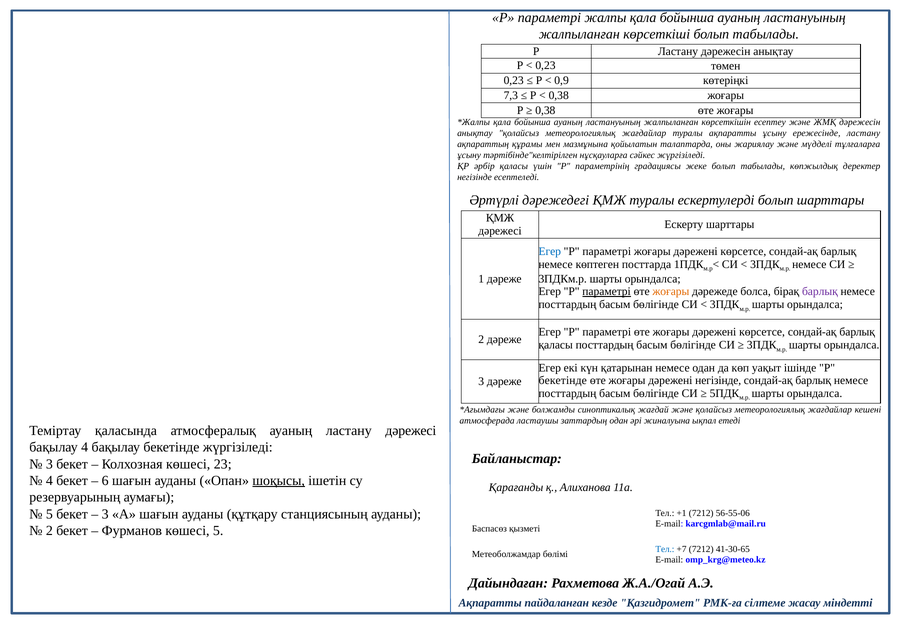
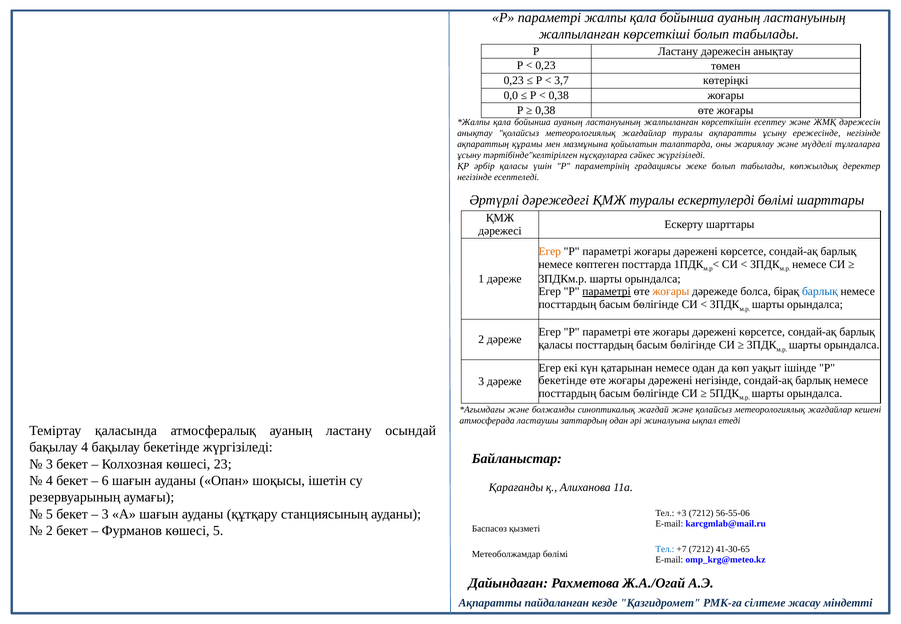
0,9: 0,9 -> 3,7
7,3: 7,3 -> 0,0
ережесінде ластану: ластану -> негізінде
ескертулерді болып: болып -> бөлімі
Егер at (550, 251) colour: blue -> orange
барлық at (820, 291) colour: purple -> blue
ластану дәрежесі: дәрежесі -> осындай
шоқысы underline: present -> none
+1: +1 -> +3
